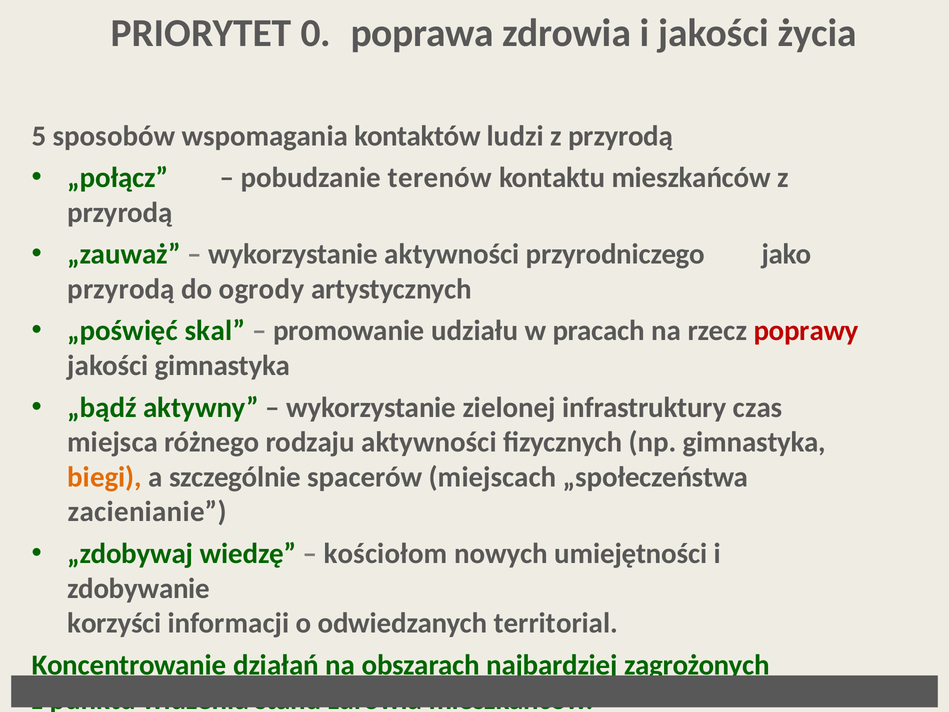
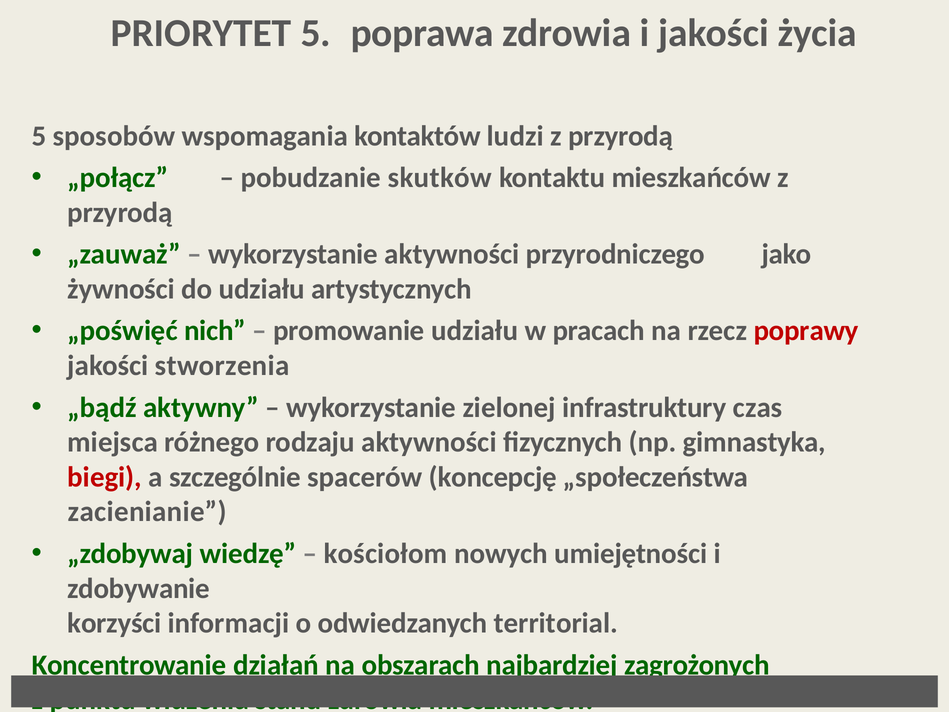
PRIORYTET 0: 0 -> 5
terenów: terenów -> skutków
przyrodą at (121, 289): przyrodą -> żywności
do ogrody: ogrody -> udziału
skal: skal -> nich
jakości gimnastyka: gimnastyka -> stworzenia
biegi colour: orange -> red
miejscach: miejscach -> koncepcję
